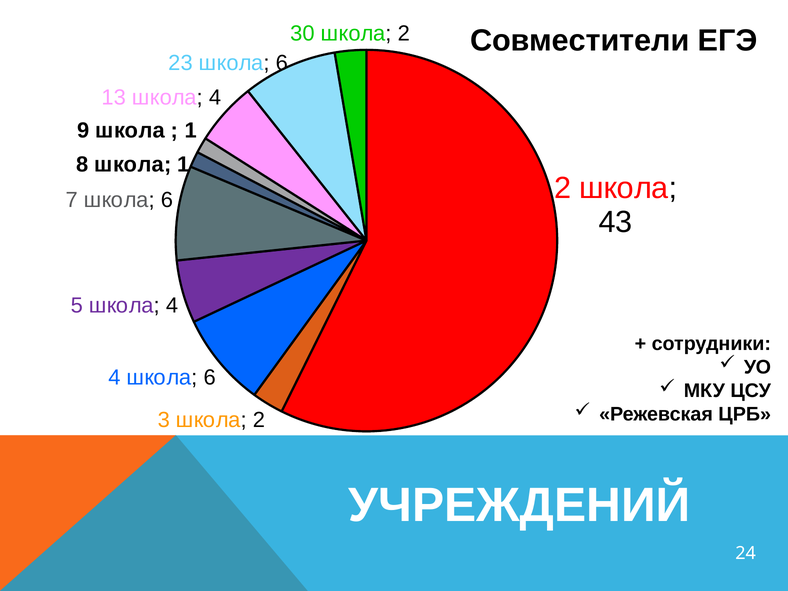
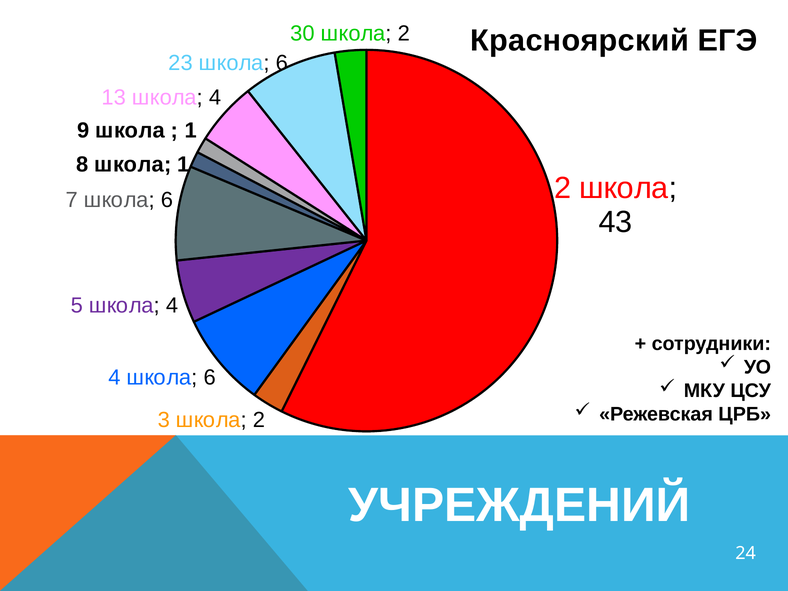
Совместители: Совместители -> Красноярский
